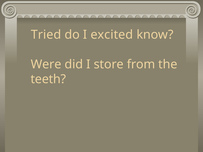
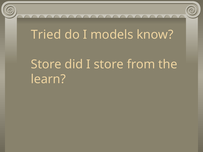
excited: excited -> models
Were at (46, 64): Were -> Store
teeth: teeth -> learn
